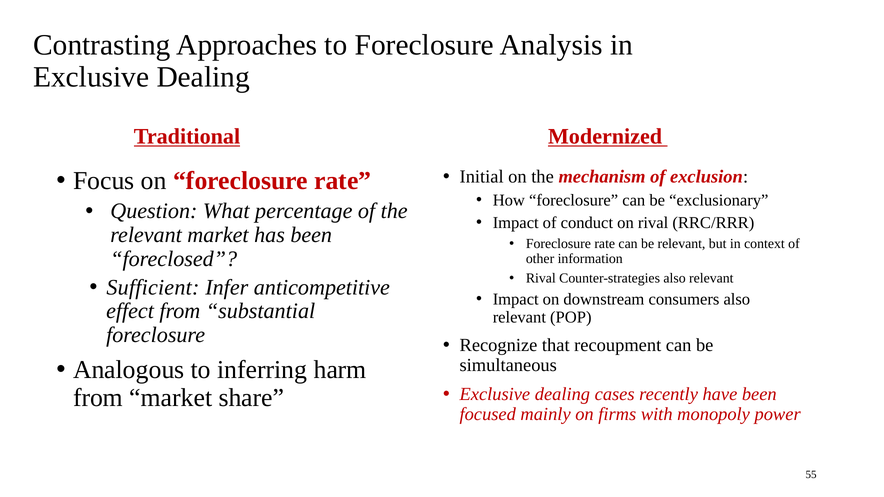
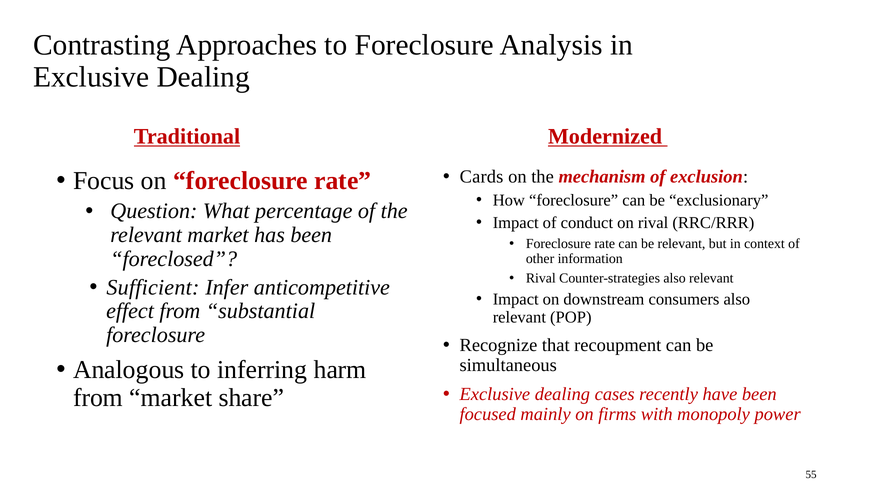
Initial: Initial -> Cards
